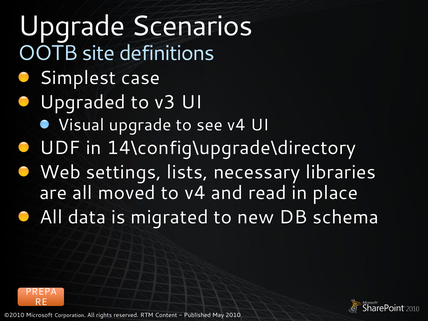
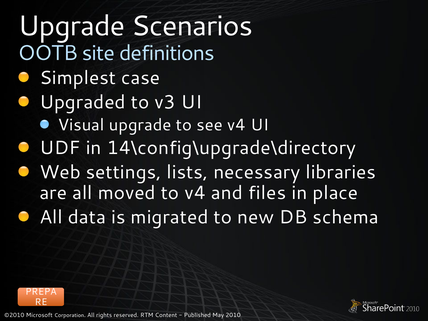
read: read -> files
